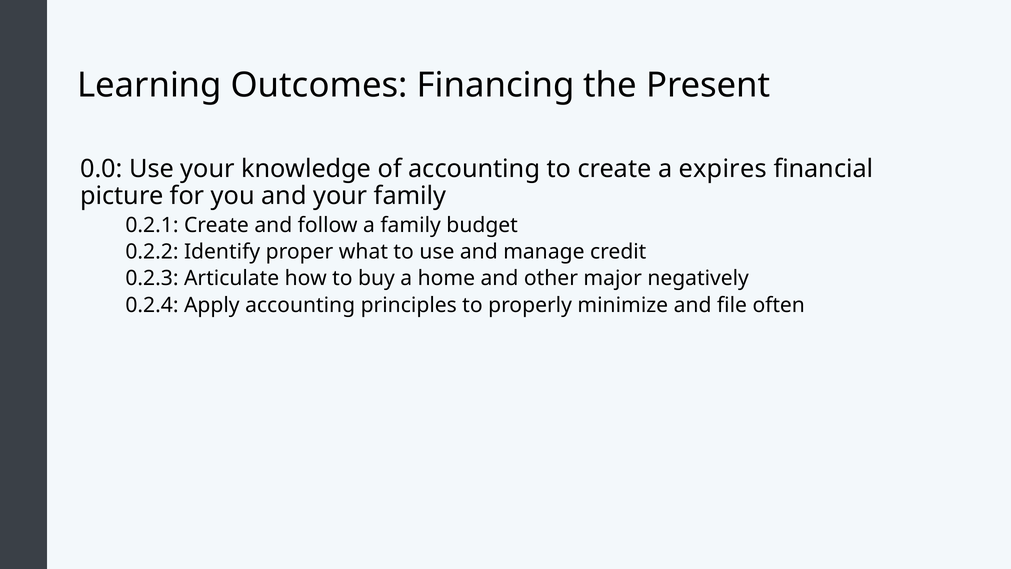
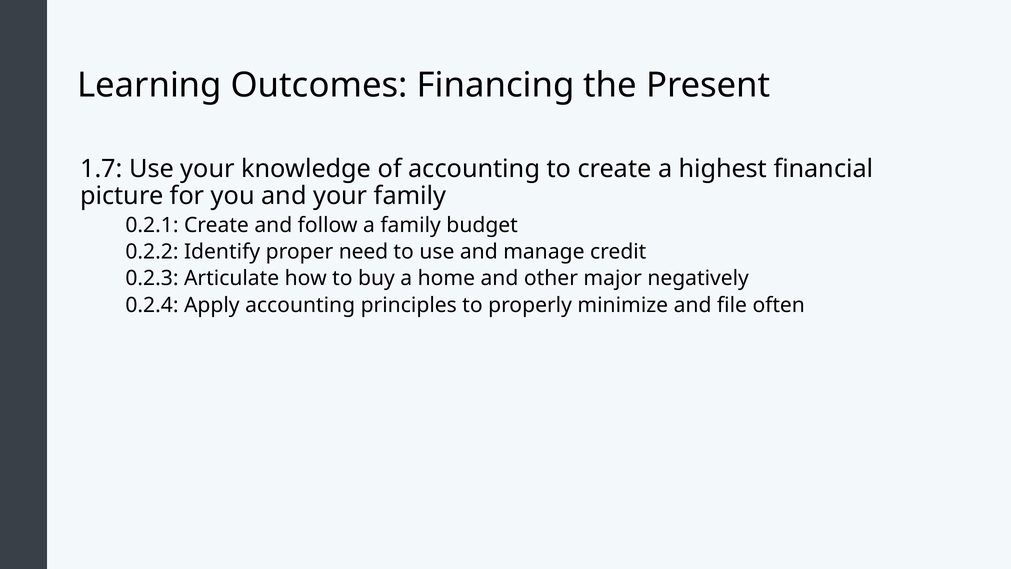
0.0: 0.0 -> 1.7
expires: expires -> highest
what: what -> need
